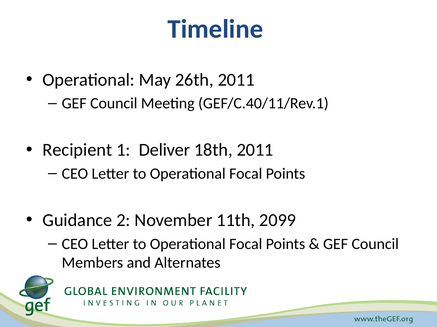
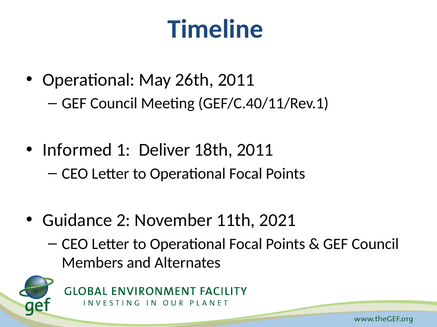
Recipient: Recipient -> Informed
2099: 2099 -> 2021
